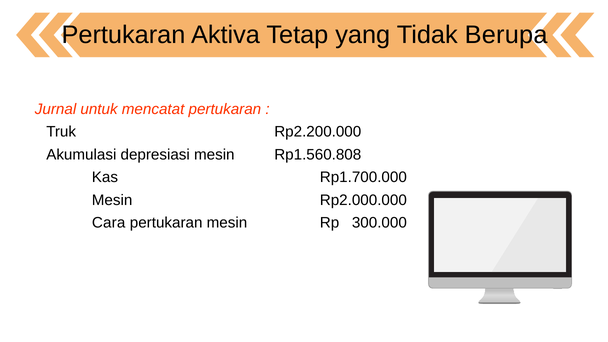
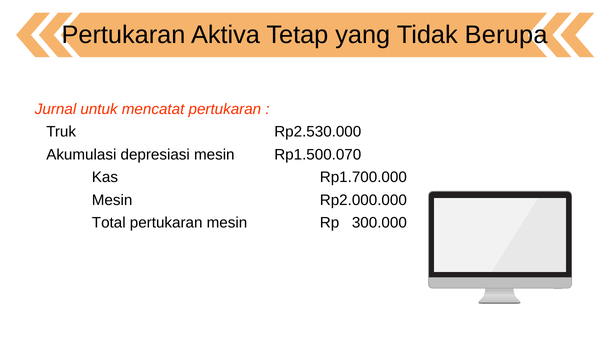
Rp2.200.000: Rp2.200.000 -> Rp2.530.000
Rp1.560.808: Rp1.560.808 -> Rp1.500.070
Cara: Cara -> Total
